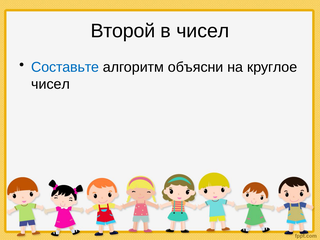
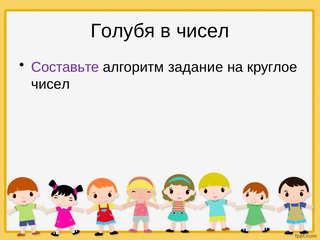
Второй: Второй -> Голубя
Составьте colour: blue -> purple
объясни: объясни -> задание
